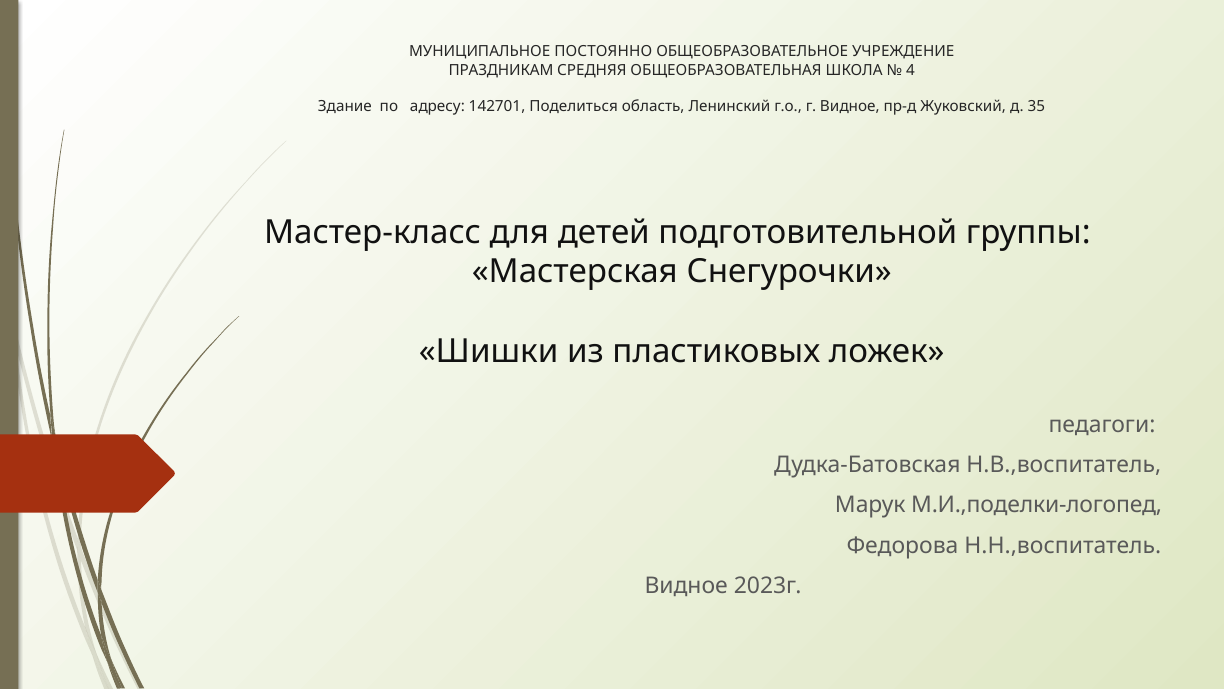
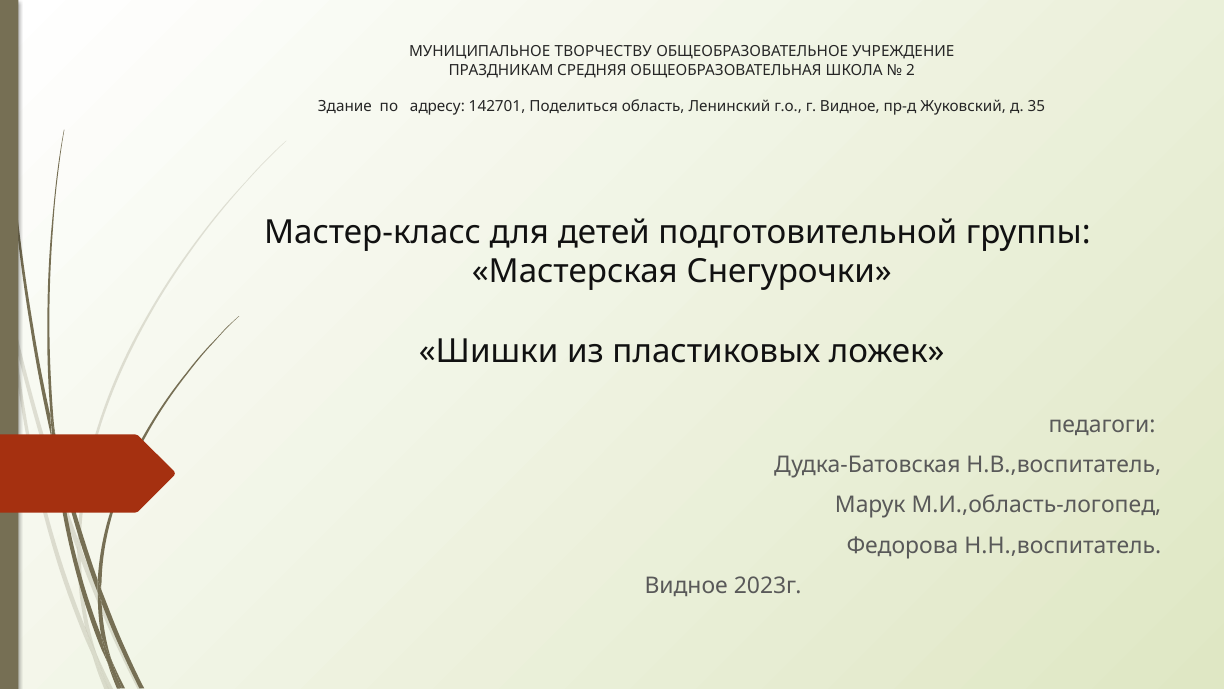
ПОСТОЯННО: ПОСТОЯННО -> ТВОРЧЕСТВУ
4: 4 -> 2
М.И.,поделки-логопед: М.И.,поделки-логопед -> М.И.,область-логопед
